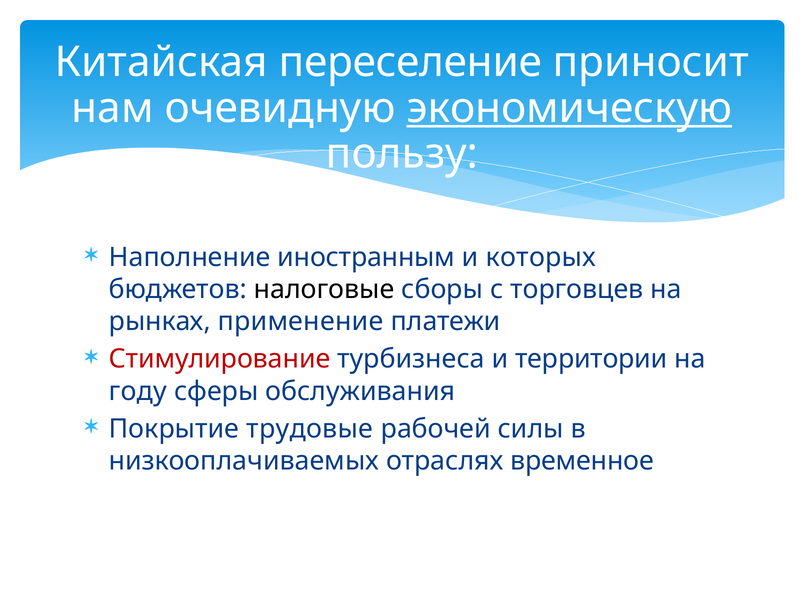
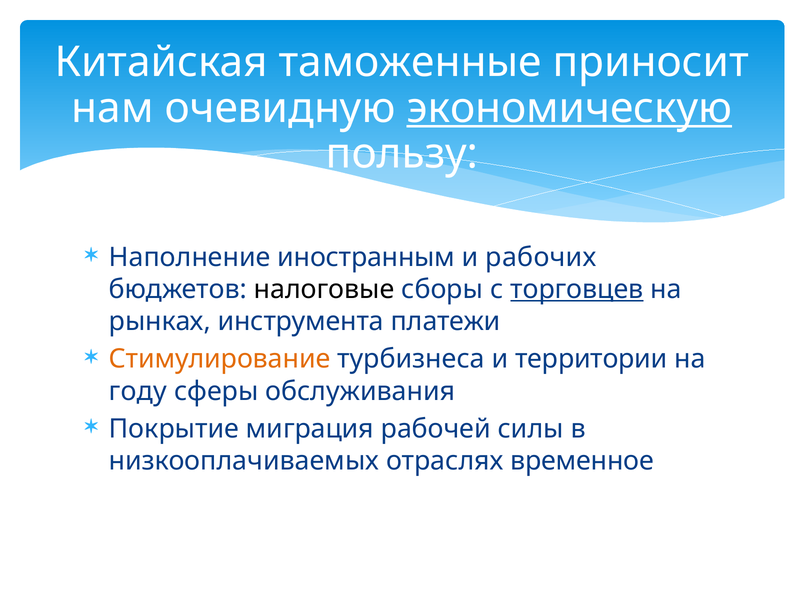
переселение: переселение -> таможенные
которых: которых -> рабочих
торговцев underline: none -> present
применение: применение -> инструмента
Стимулирование colour: red -> orange
трудовые: трудовые -> миграция
